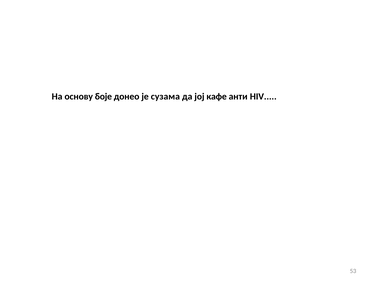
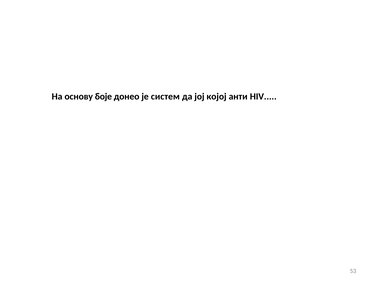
сузама: сузама -> систем
кафе: кафе -> којој
